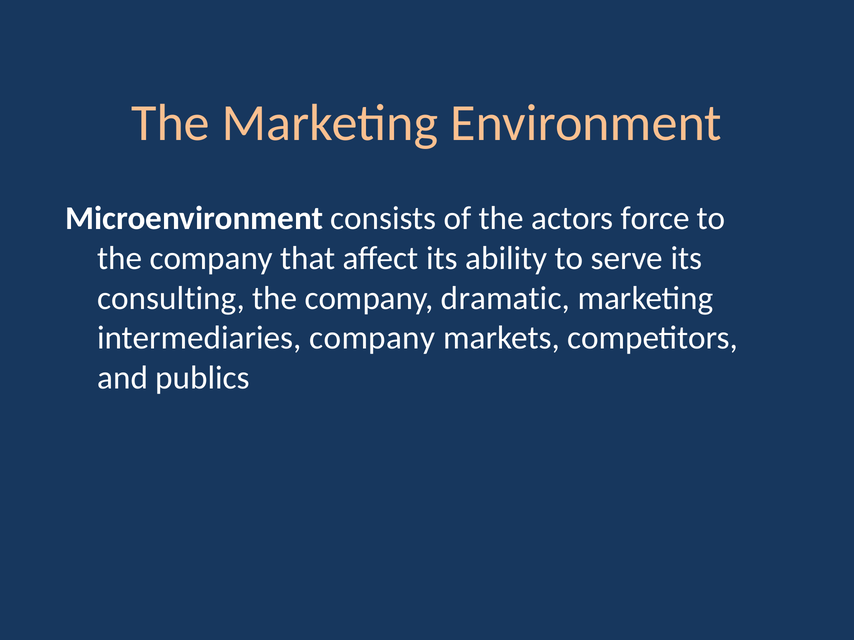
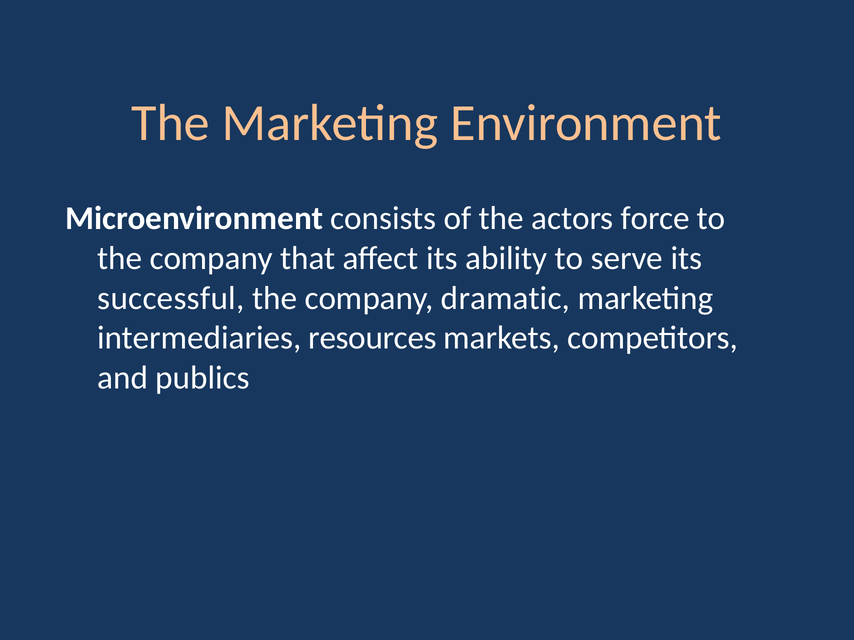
consulting: consulting -> successful
intermediaries company: company -> resources
